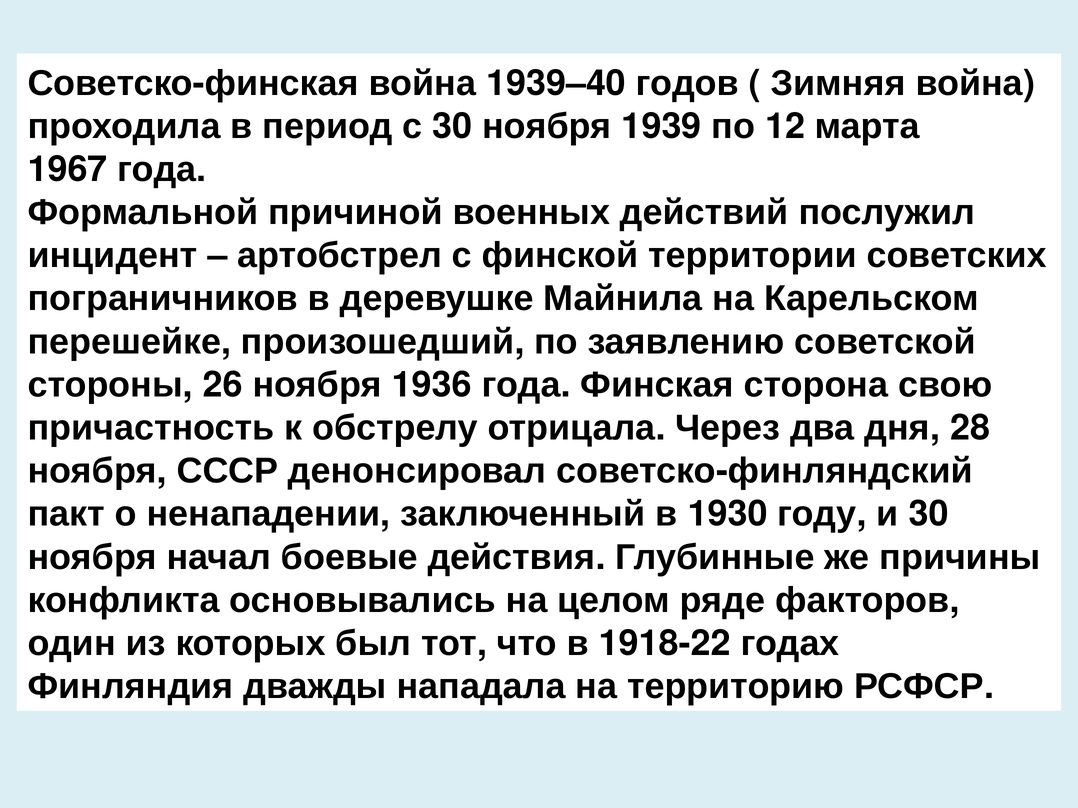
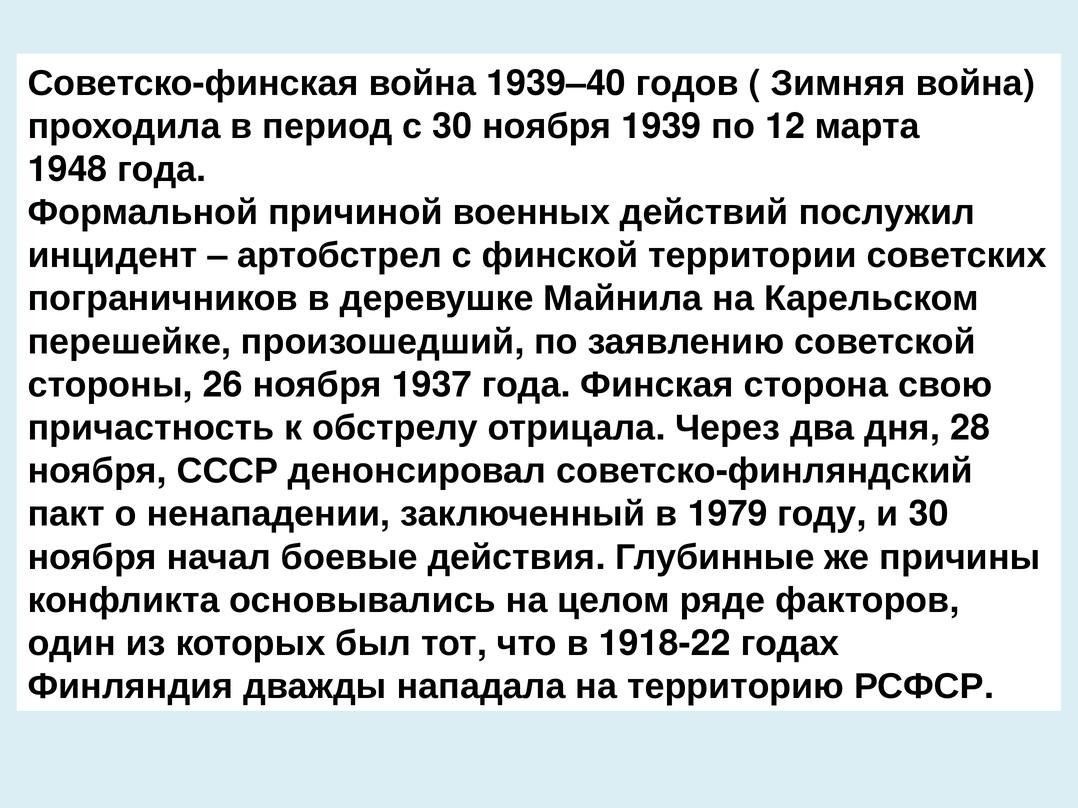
1967: 1967 -> 1948
1936: 1936 -> 1937
1930: 1930 -> 1979
